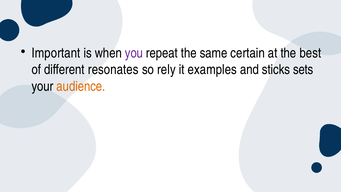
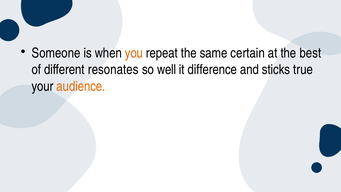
Important: Important -> Someone
you colour: purple -> orange
rely: rely -> well
examples: examples -> difference
sets: sets -> true
